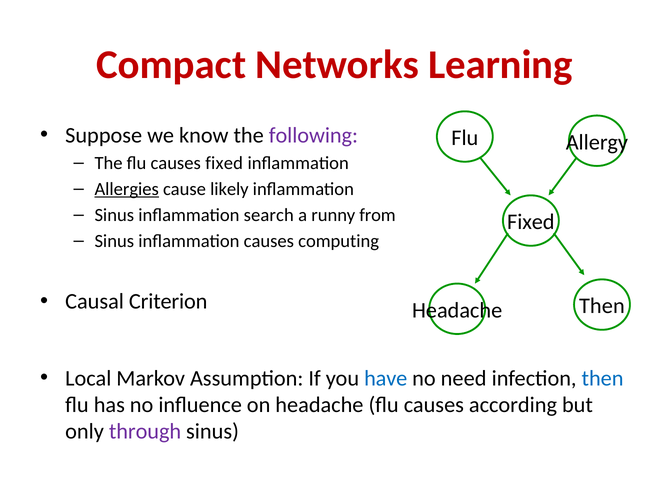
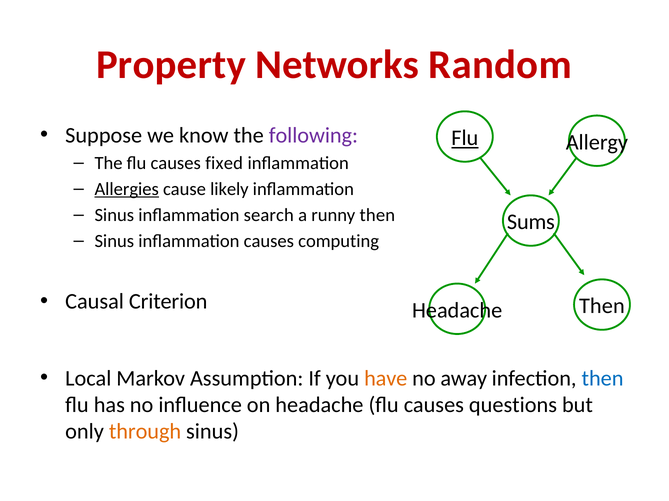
Compact: Compact -> Property
Learning: Learning -> Random
Flu at (465, 138) underline: none -> present
runny from: from -> then
Fixed at (531, 222): Fixed -> Sums
have colour: blue -> orange
need: need -> away
according: according -> questions
through colour: purple -> orange
